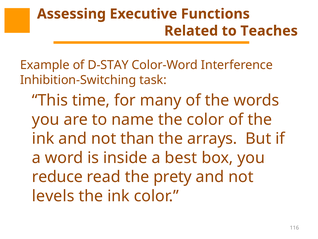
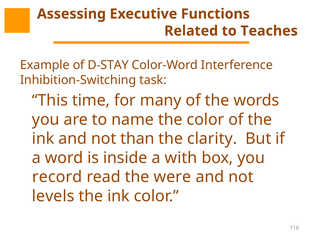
arrays: arrays -> clarity
best: best -> with
reduce: reduce -> record
prety: prety -> were
